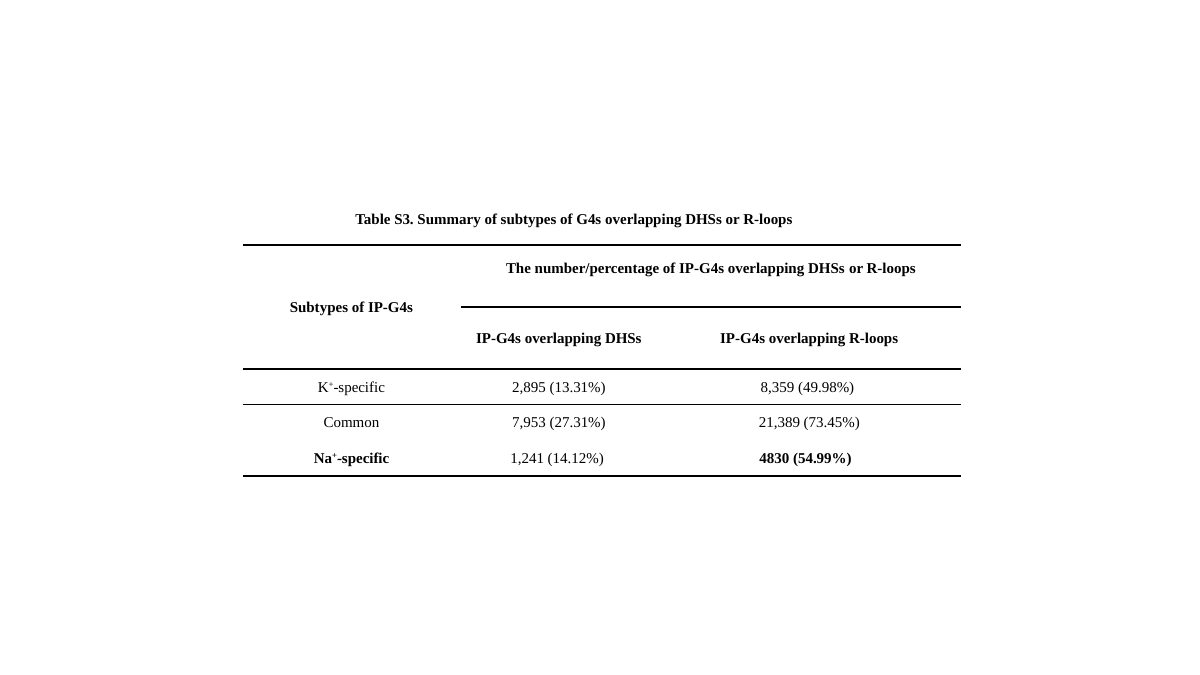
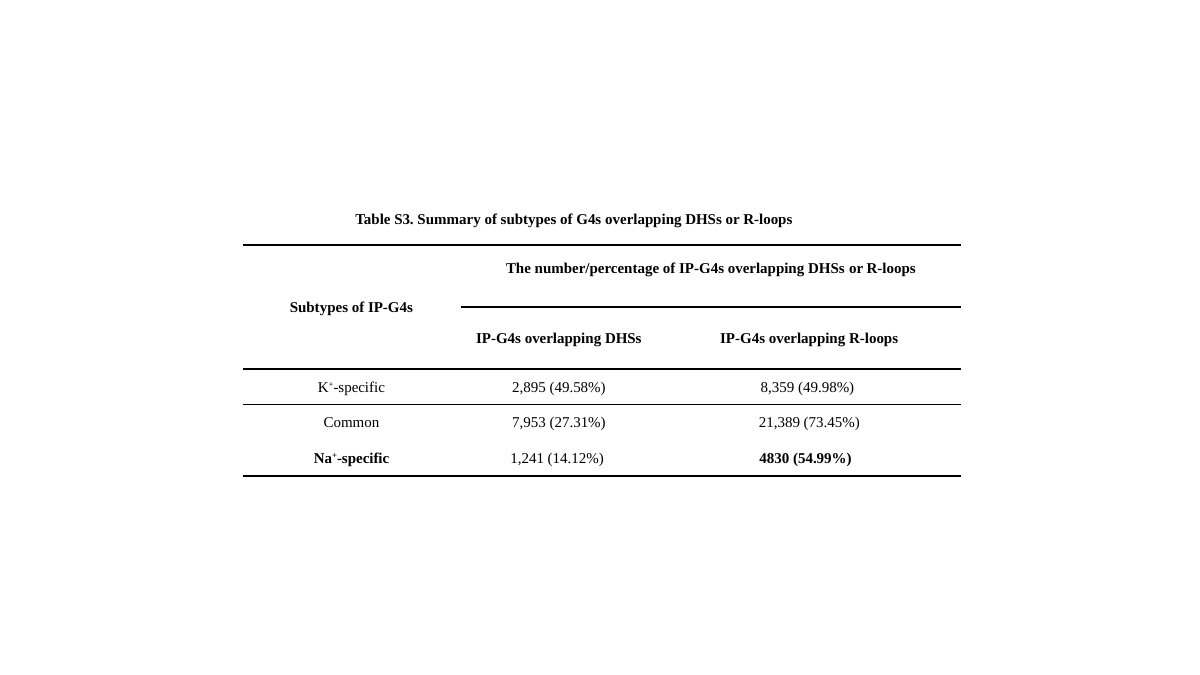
13.31%: 13.31% -> 49.58%
